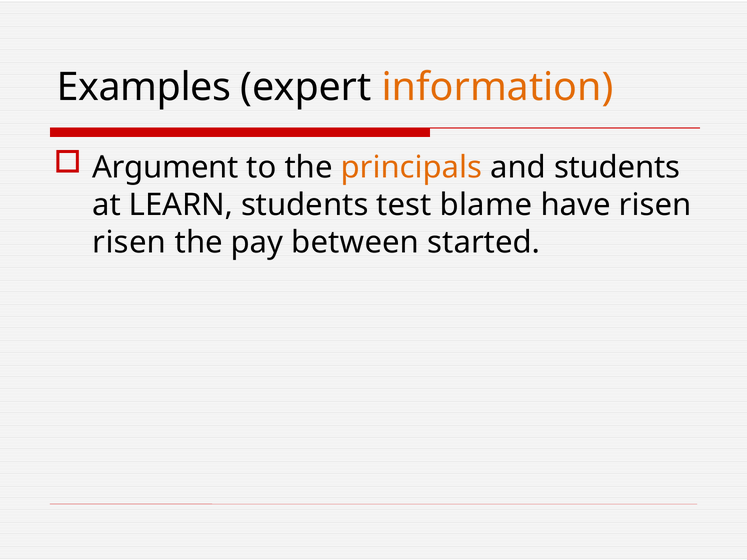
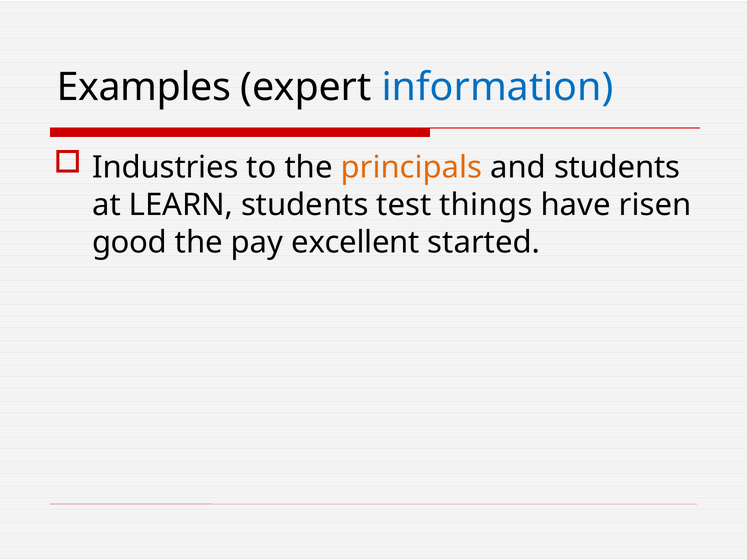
information colour: orange -> blue
Argument: Argument -> Industries
blame: blame -> things
risen at (129, 242): risen -> good
between: between -> excellent
